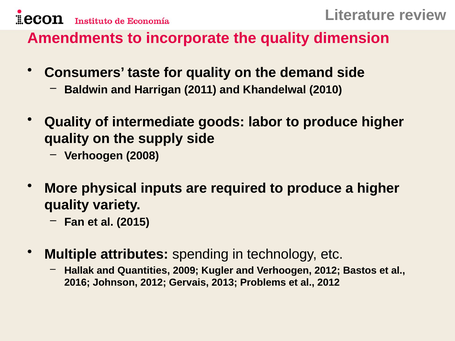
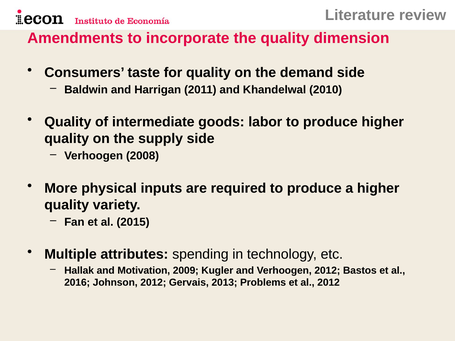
Quantities: Quantities -> Motivation
